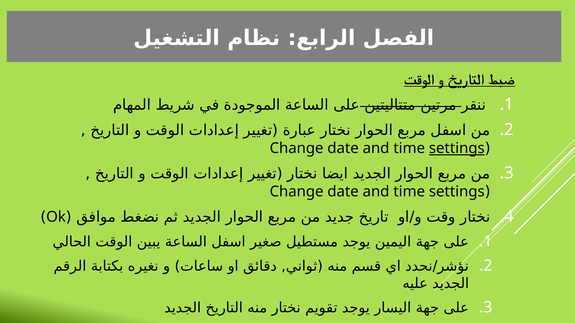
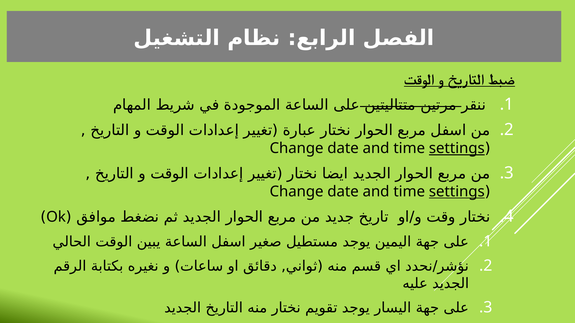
settings at (457, 192) underline: none -> present
